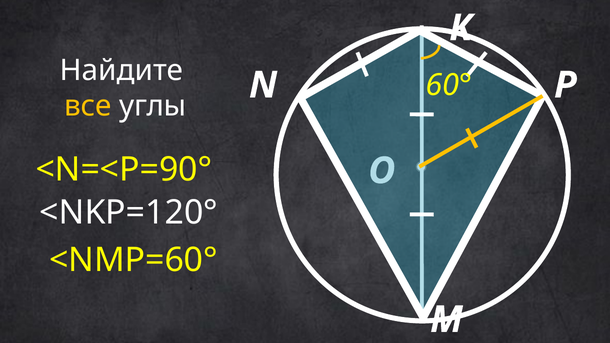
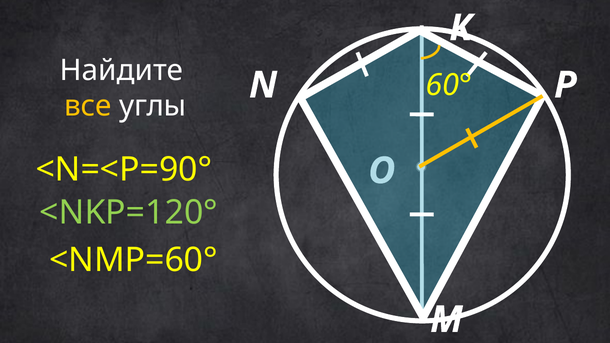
<NKP=120° colour: white -> light green
